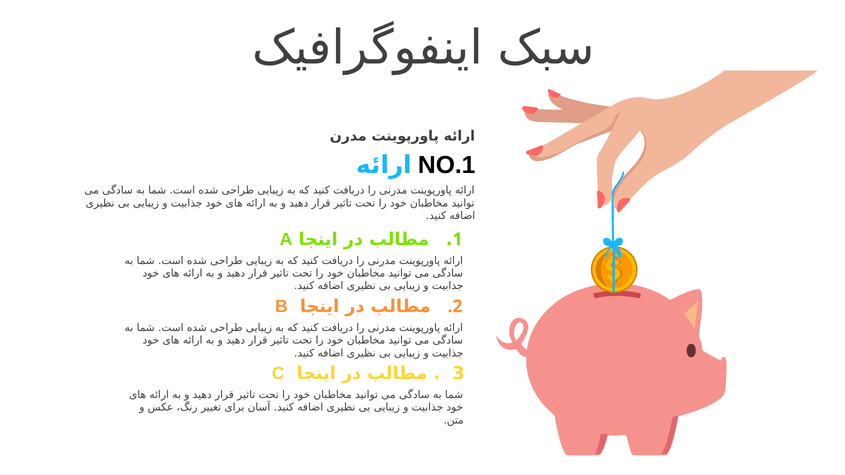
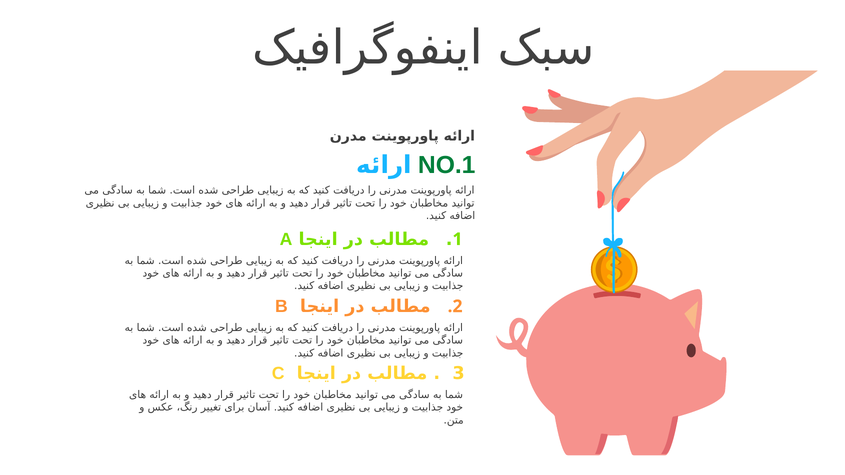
NO.1 colour: black -> green
